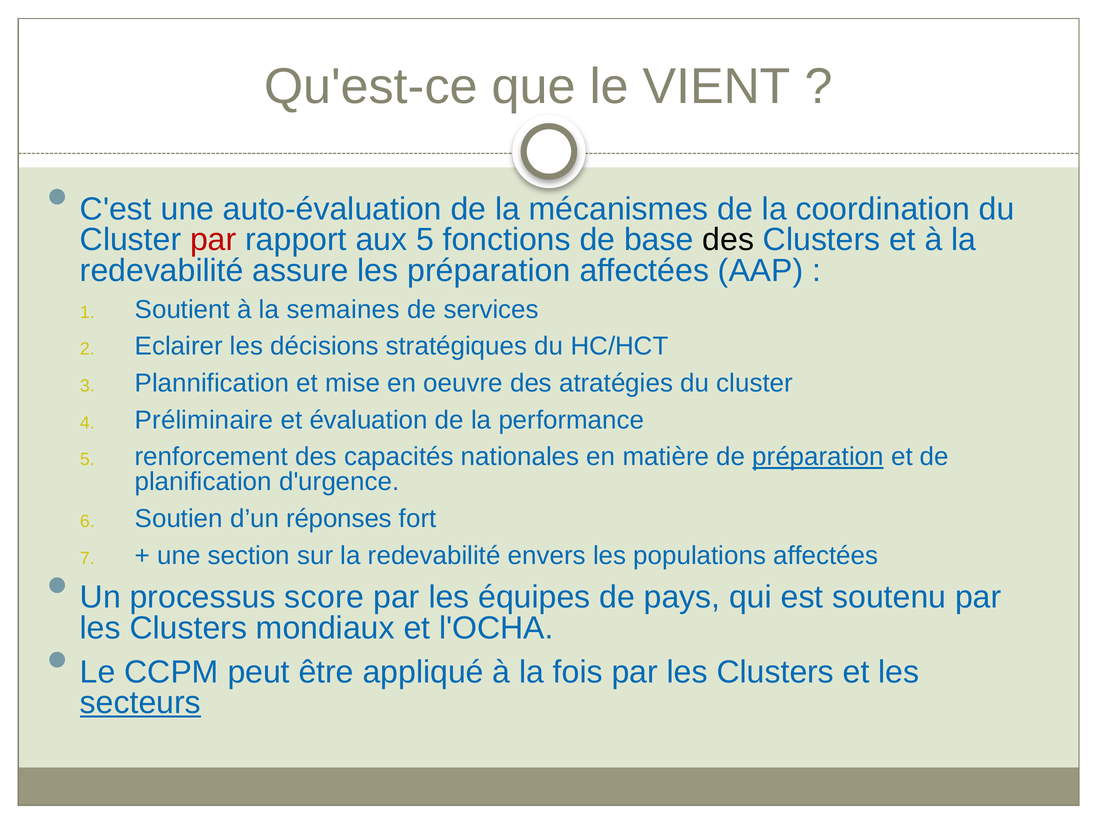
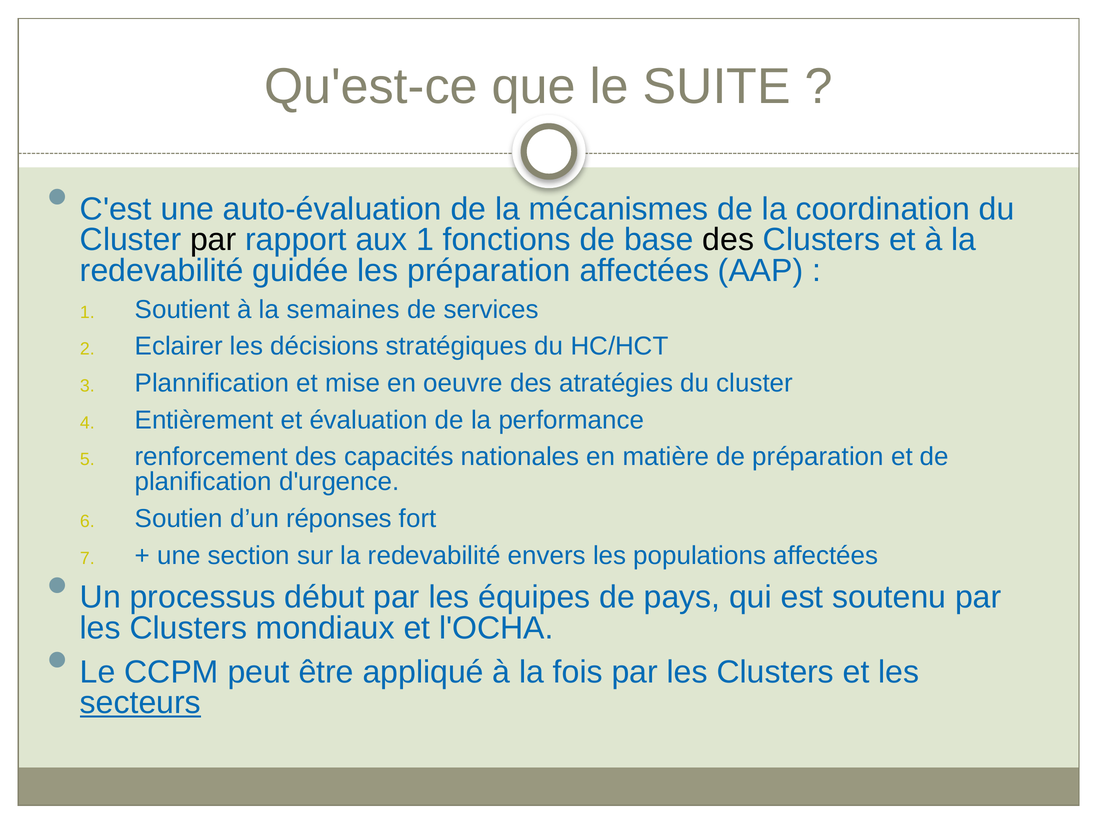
VIENT: VIENT -> SUITE
par at (213, 240) colour: red -> black
aux 5: 5 -> 1
assure: assure -> guidée
Préliminaire: Préliminaire -> Entièrement
préparation at (818, 457) underline: present -> none
score: score -> début
